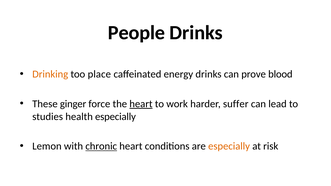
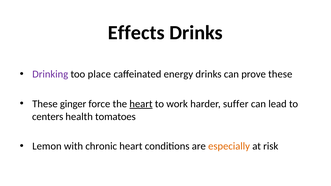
People: People -> Effects
Drinking colour: orange -> purple
prove blood: blood -> these
studies: studies -> centers
health especially: especially -> tomatoes
chronic underline: present -> none
